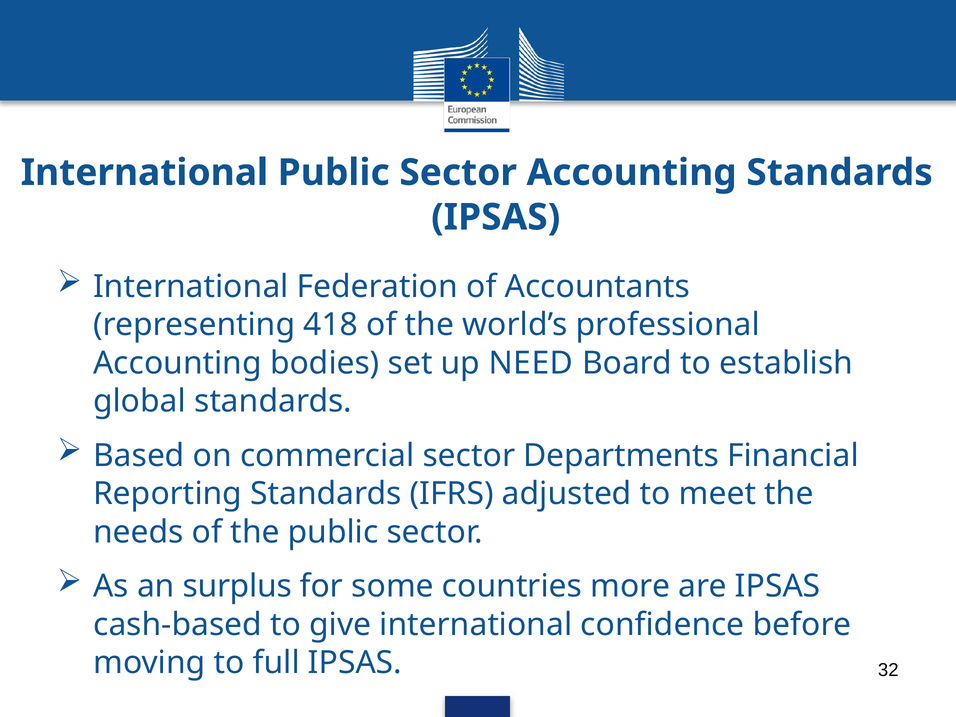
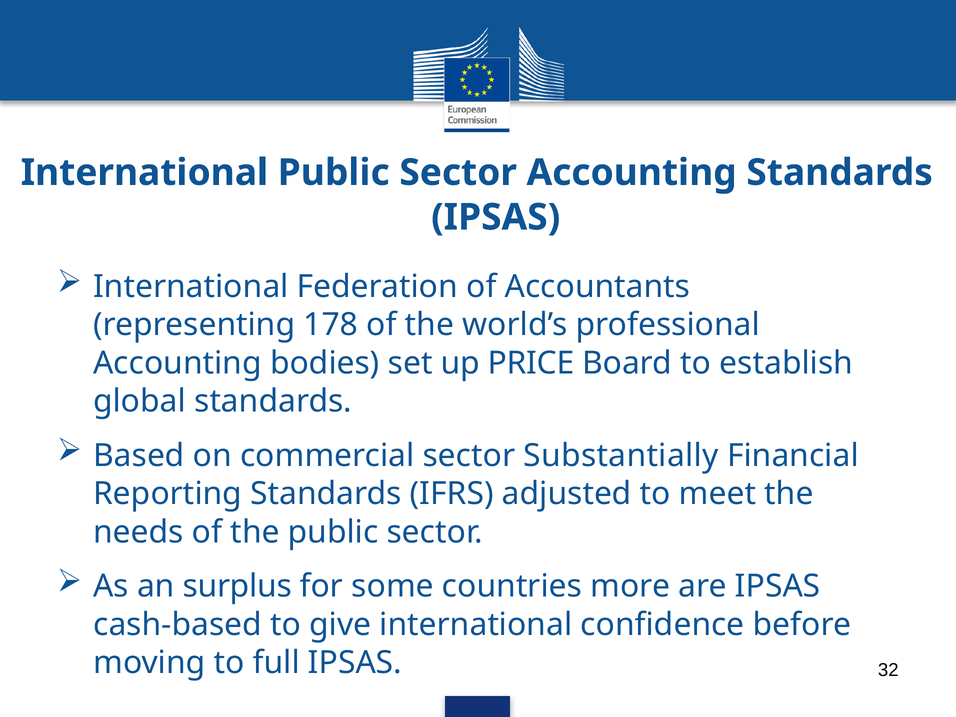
418: 418 -> 178
NEED: NEED -> PRICE
Departments: Departments -> Substantially
